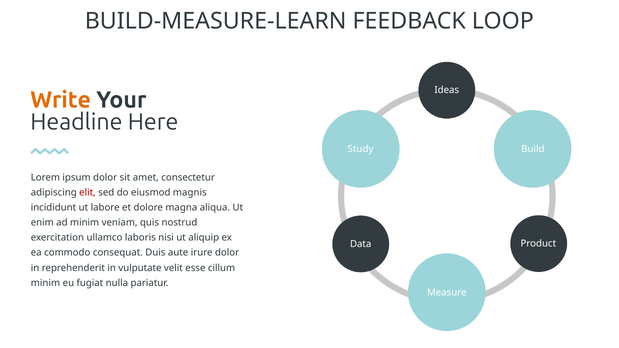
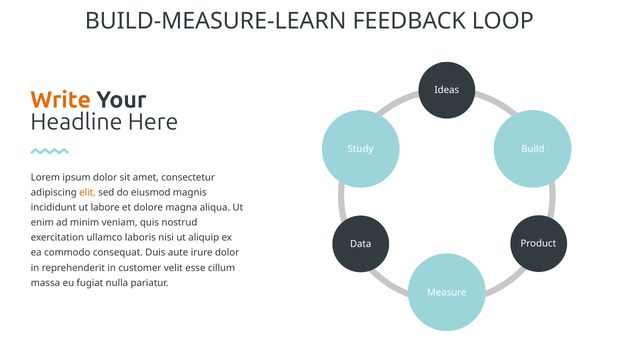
elit colour: red -> orange
vulputate: vulputate -> customer
minim at (45, 283): minim -> massa
